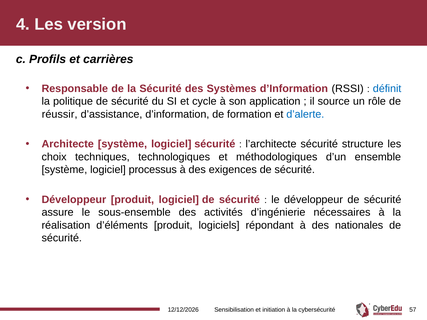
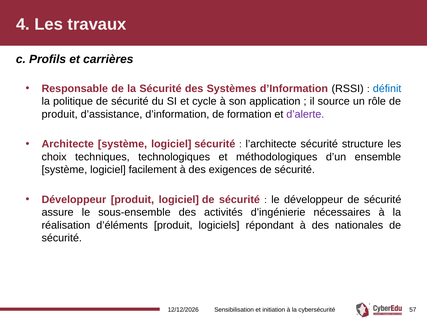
version: version -> travaux
réussir at (60, 114): réussir -> produit
d’alerte colour: blue -> purple
processus: processus -> facilement
